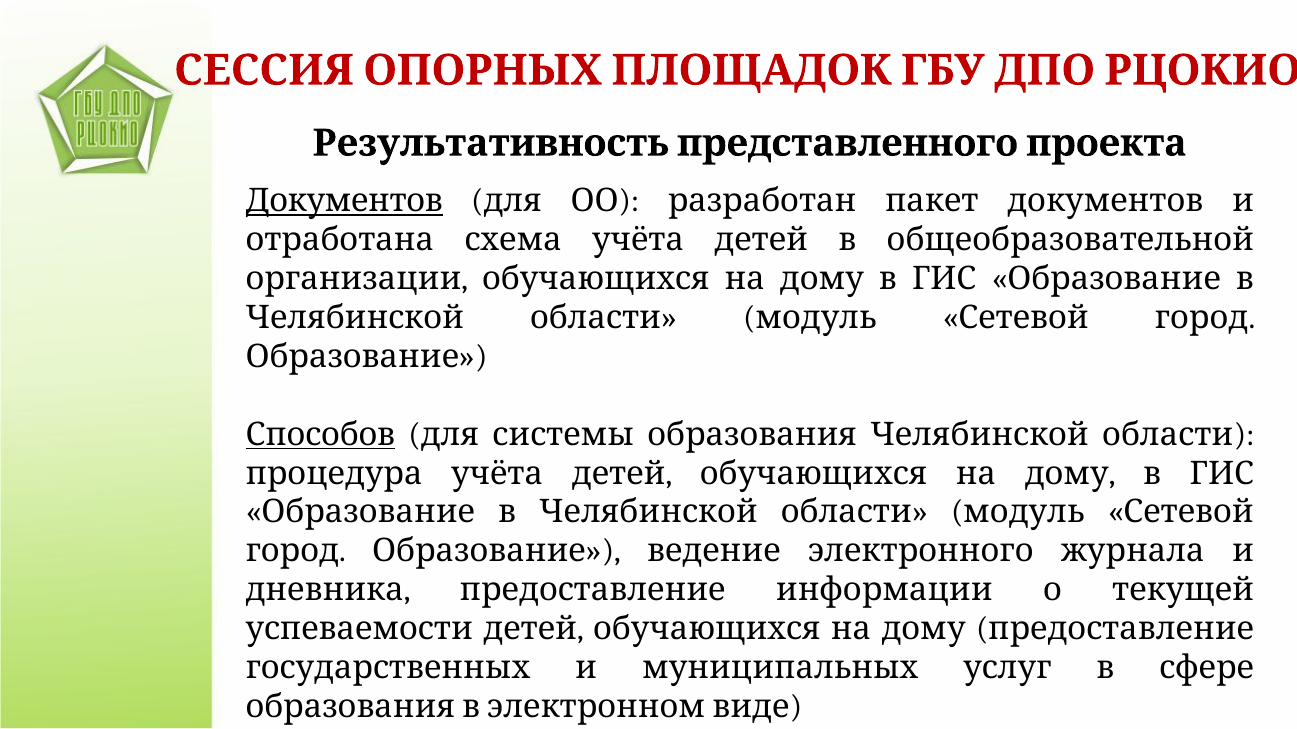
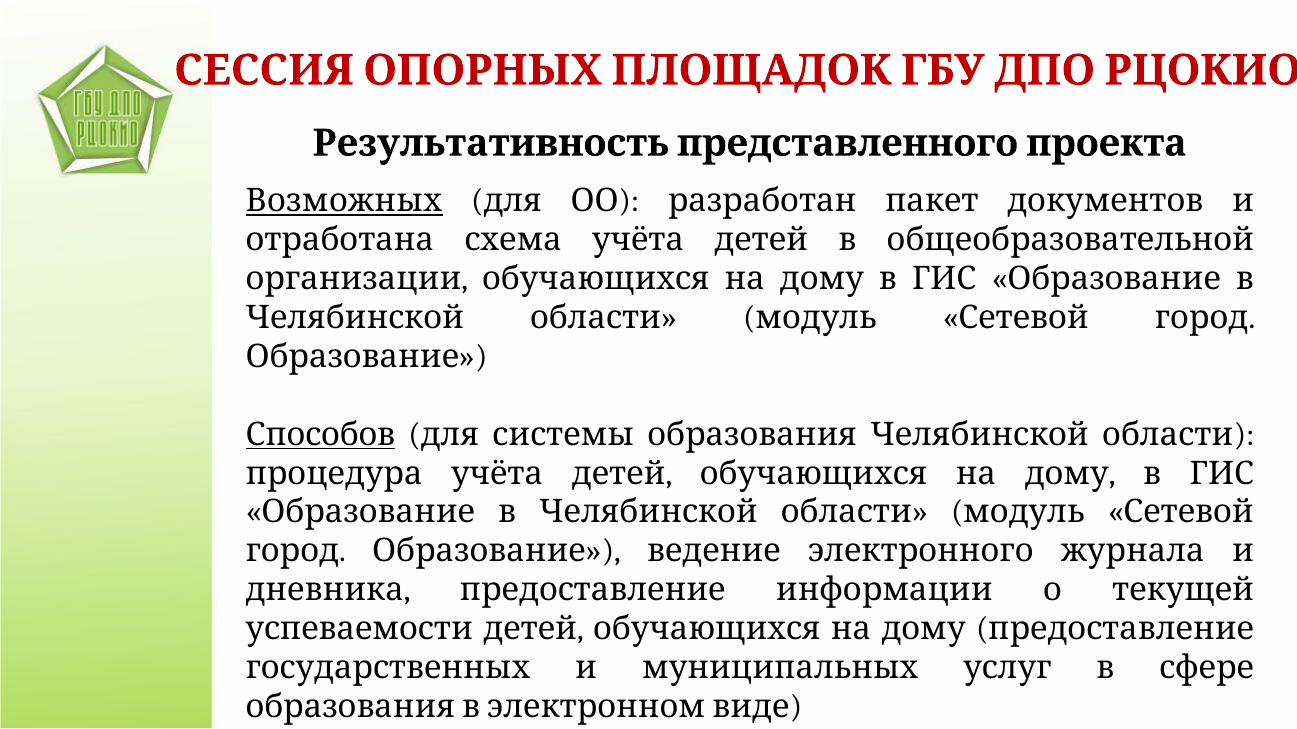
Документов at (344, 201): Документов -> Возможных
